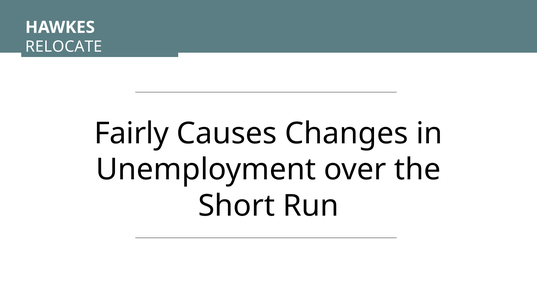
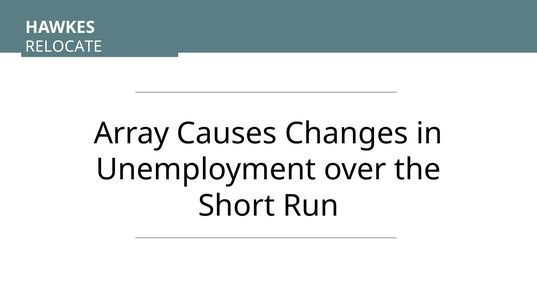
Fairly: Fairly -> Array
